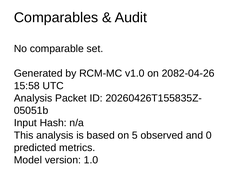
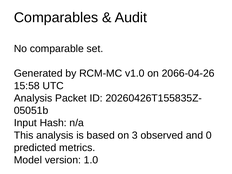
2082-04-26: 2082-04-26 -> 2066-04-26
5: 5 -> 3
